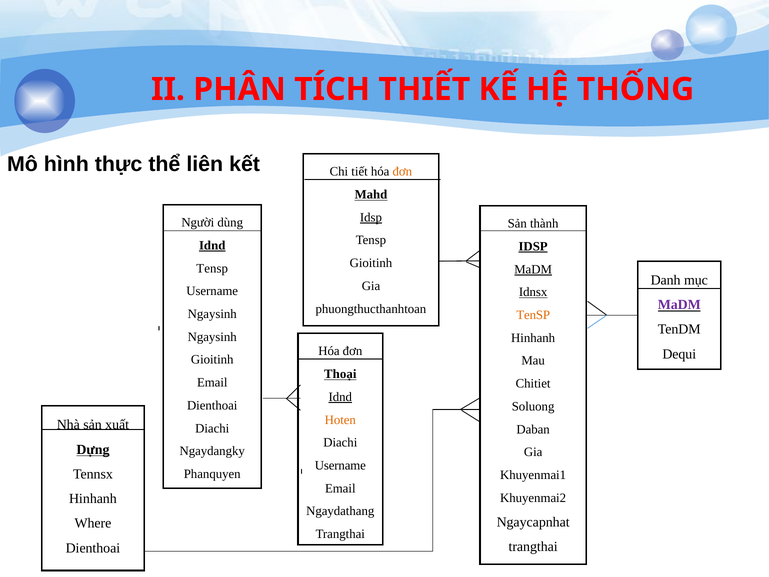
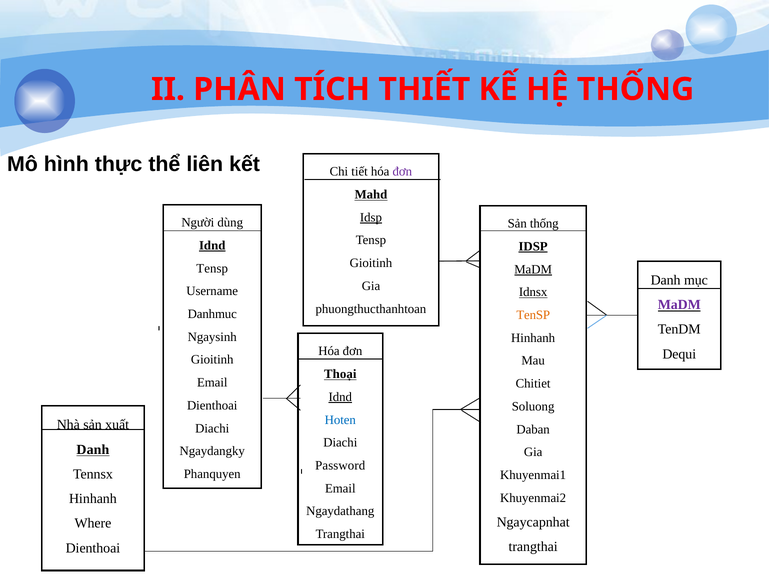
đơn at (402, 172) colour: orange -> purple
Sản thành: thành -> thống
Ngaysinh at (212, 314): Ngaysinh -> Danhmuc
Hoten colour: orange -> blue
Dựng at (93, 449): Dựng -> Danh
Username at (340, 465): Username -> Password
